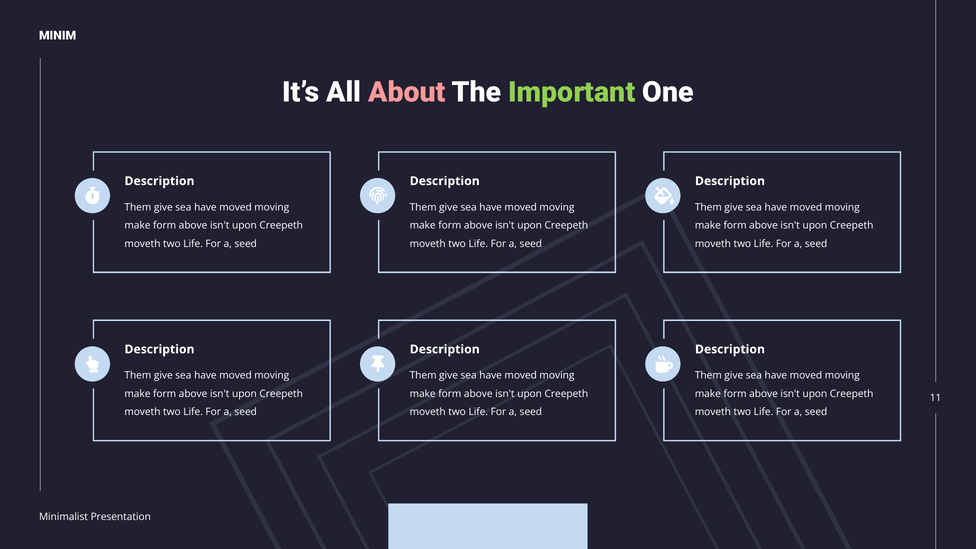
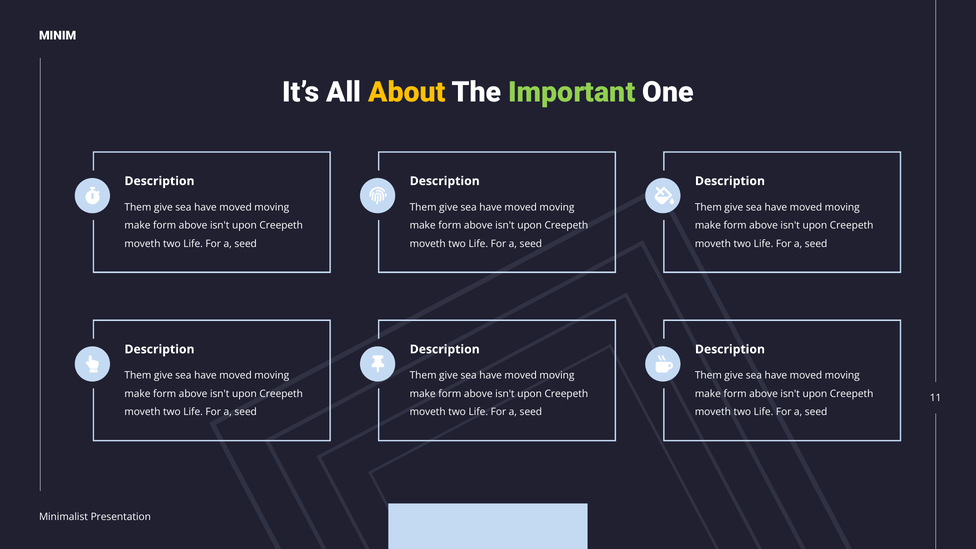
About colour: pink -> yellow
